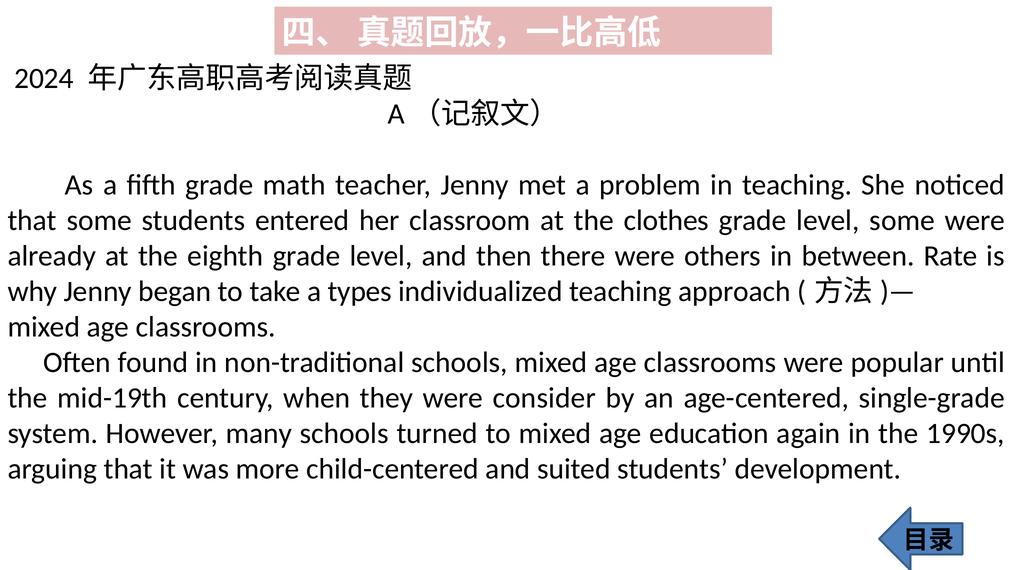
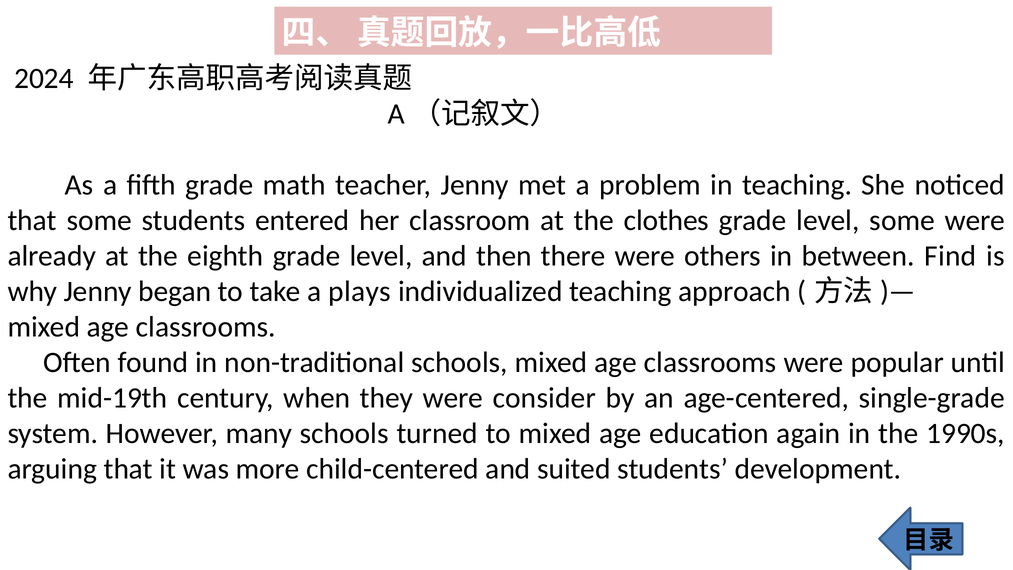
Rate: Rate -> Find
types: types -> plays
